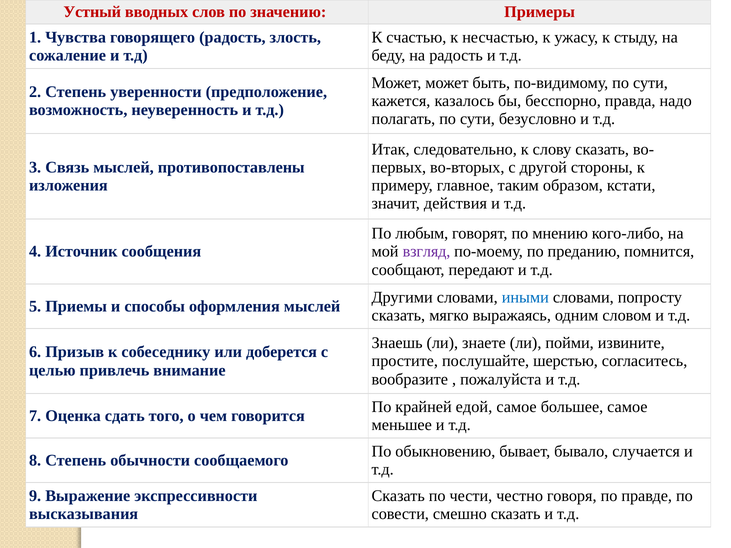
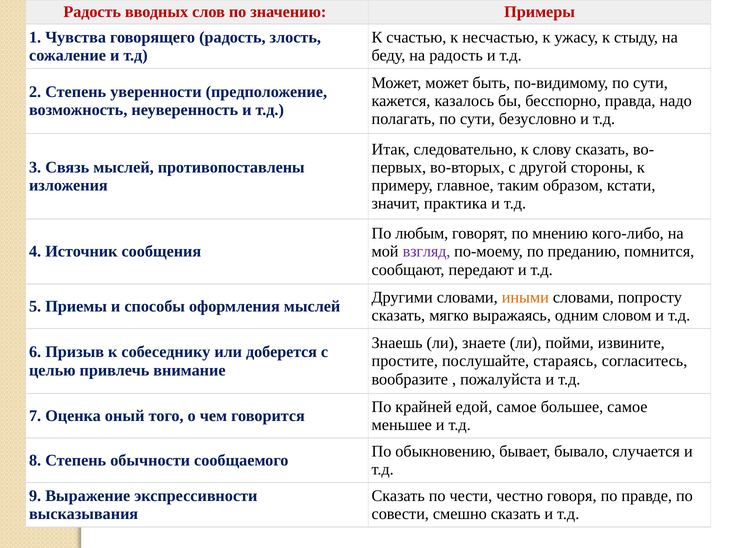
Устный at (92, 12): Устный -> Радость
действия: действия -> практика
иными colour: blue -> orange
шерстью: шерстью -> стараясь
сдать: сдать -> оный
